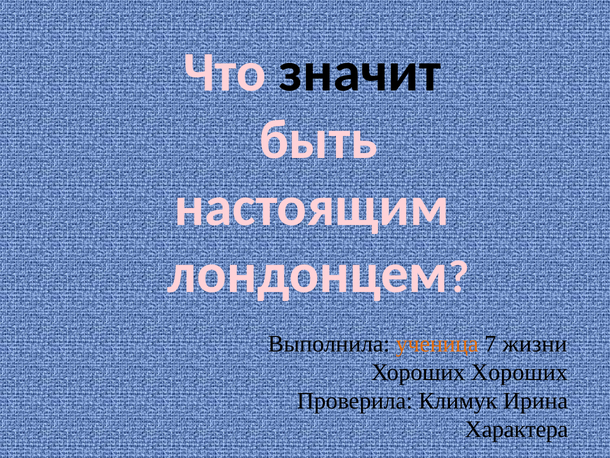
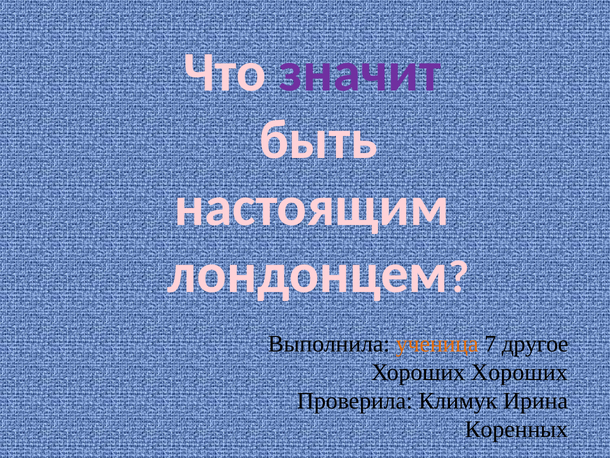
значит colour: black -> purple
жизни: жизни -> другое
Характера: Характера -> Коренных
